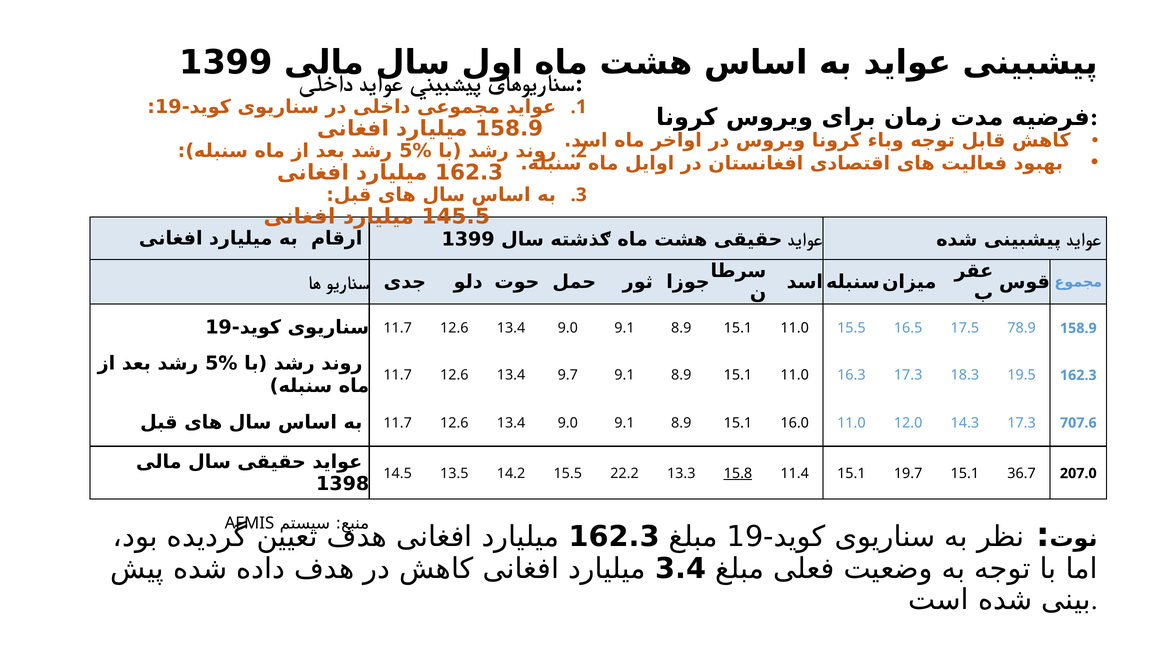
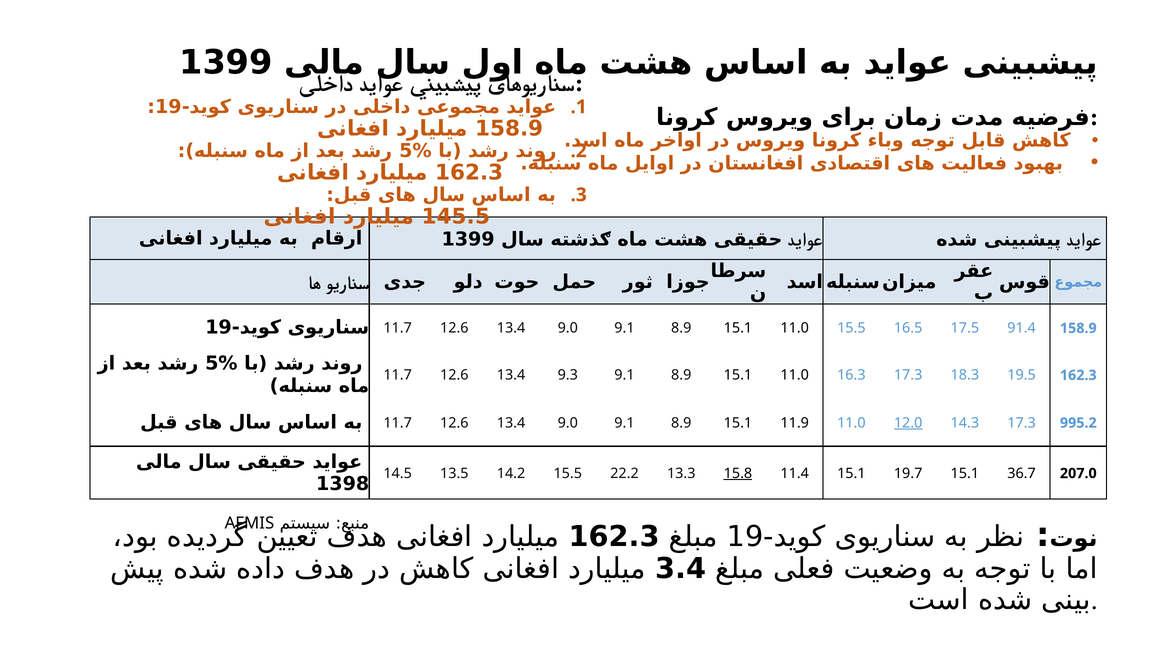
78.9: 78.9 -> 91.4
9.7: 9.7 -> 9.3
16.0: 16.0 -> 11.9
12.0 underline: none -> present
707.6: 707.6 -> 995.2
